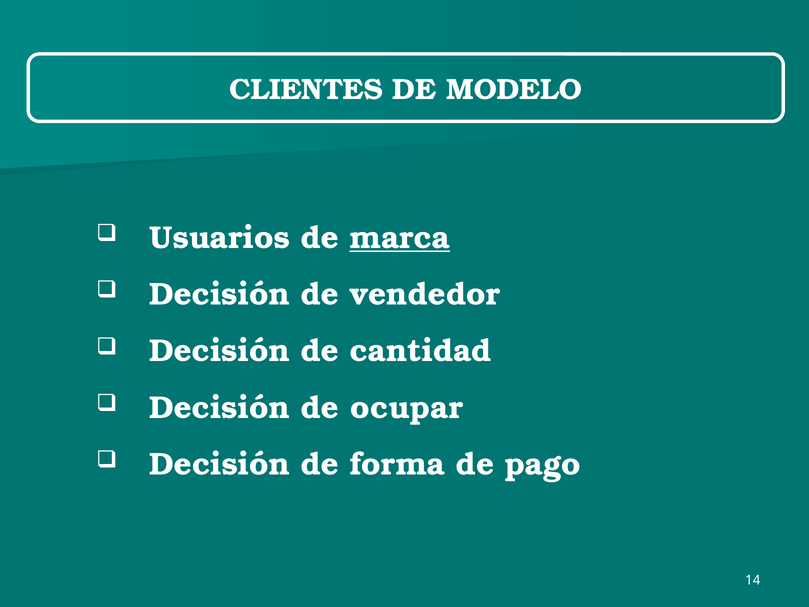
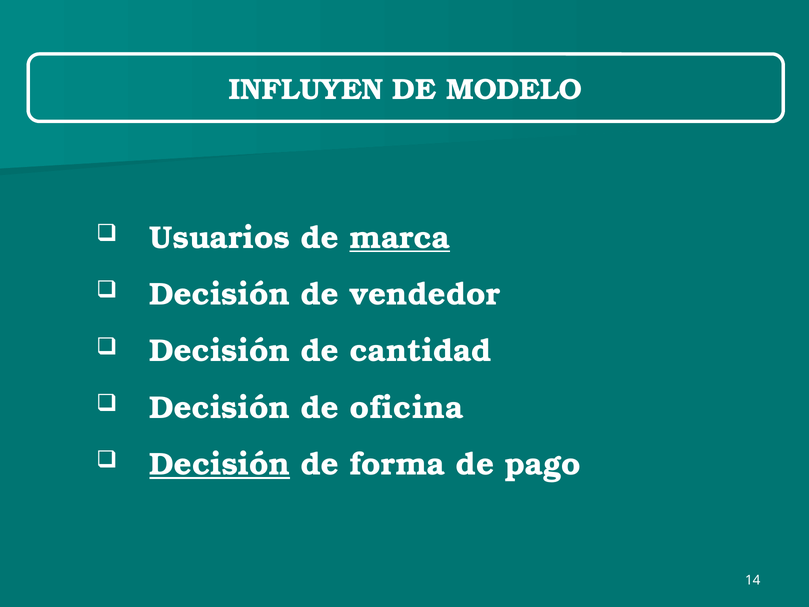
CLIENTES: CLIENTES -> INFLUYEN
ocupar: ocupar -> oficina
Decisión at (220, 464) underline: none -> present
